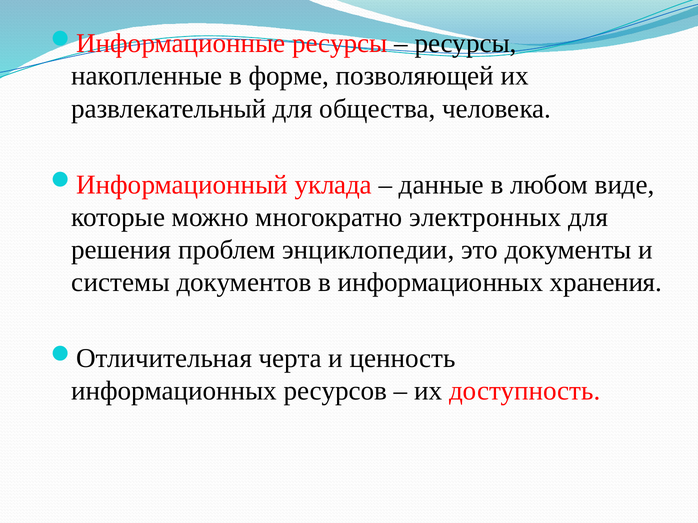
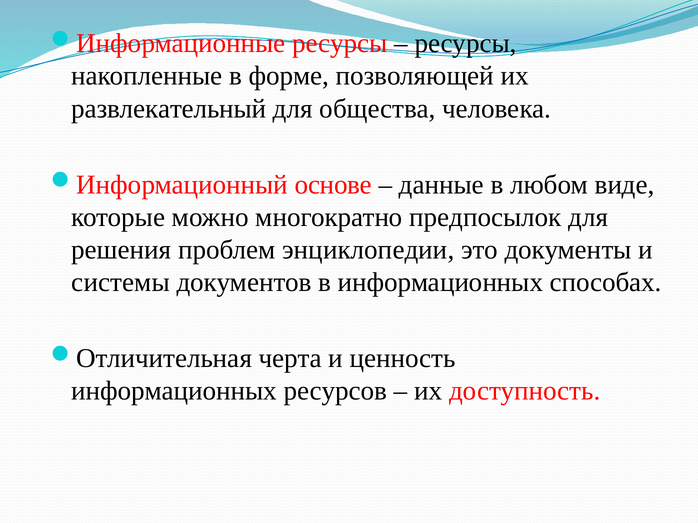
уклада: уклада -> основе
электронных: электронных -> предпосылок
хранения: хранения -> способах
